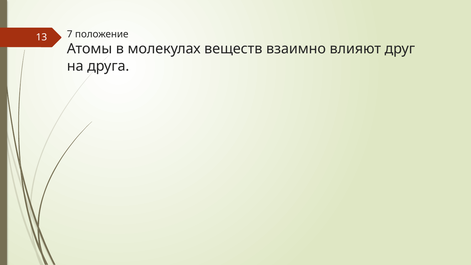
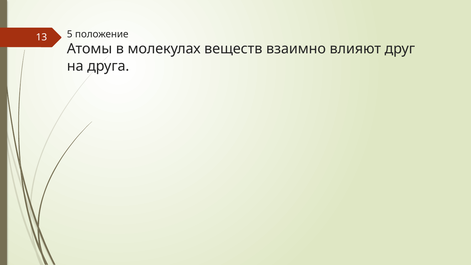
7: 7 -> 5
